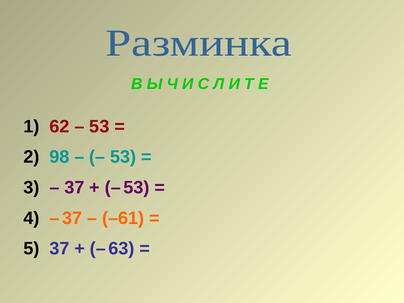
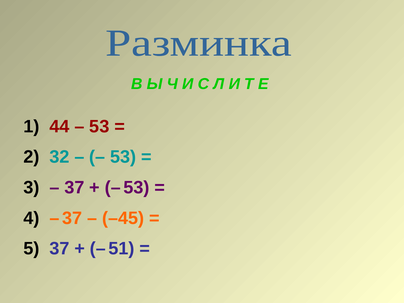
62: 62 -> 44
98: 98 -> 32
–61: –61 -> –45
63: 63 -> 51
